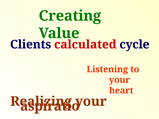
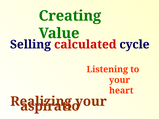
Clients: Clients -> Selling
